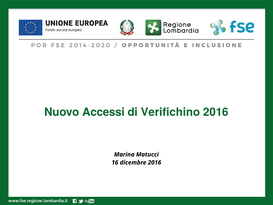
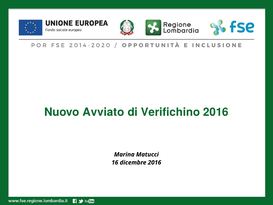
Accessi: Accessi -> Avviato
